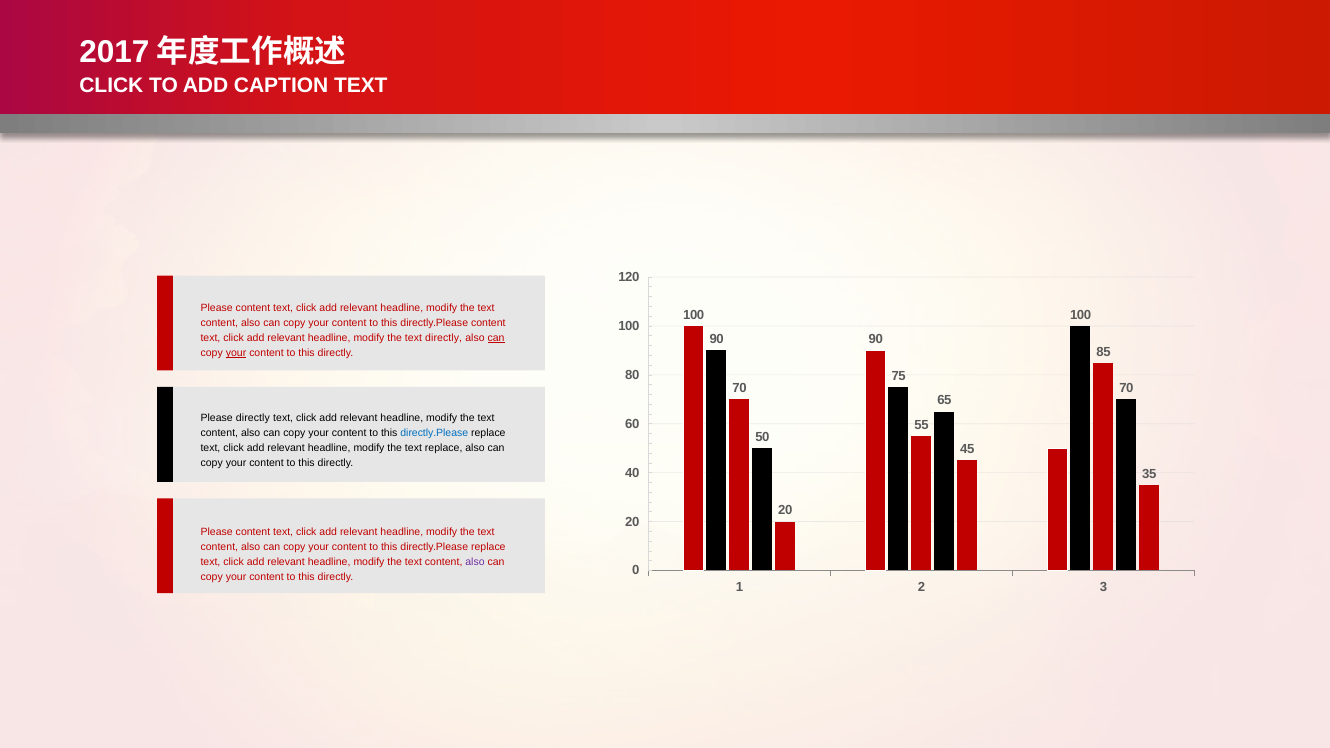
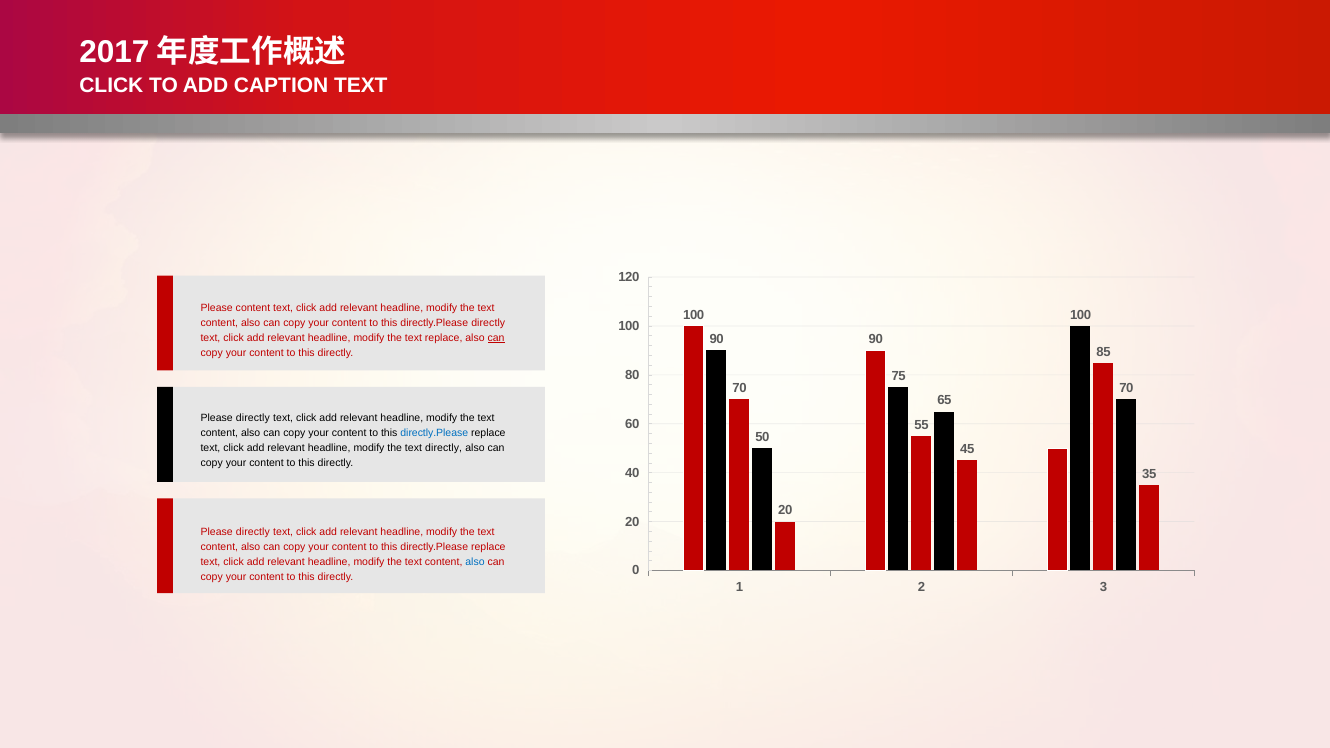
directly.Please content: content -> directly
text directly: directly -> replace
your at (236, 353) underline: present -> none
text replace: replace -> directly
content at (253, 532): content -> directly
also at (475, 562) colour: purple -> blue
